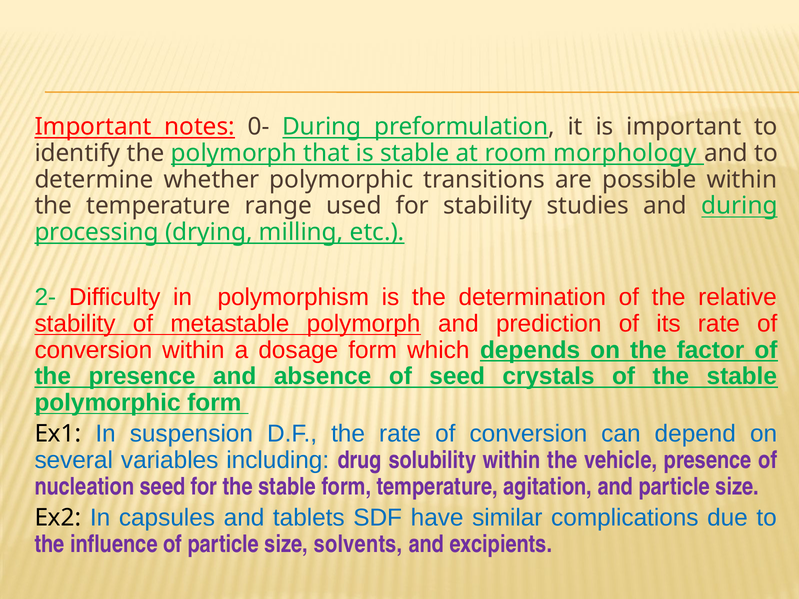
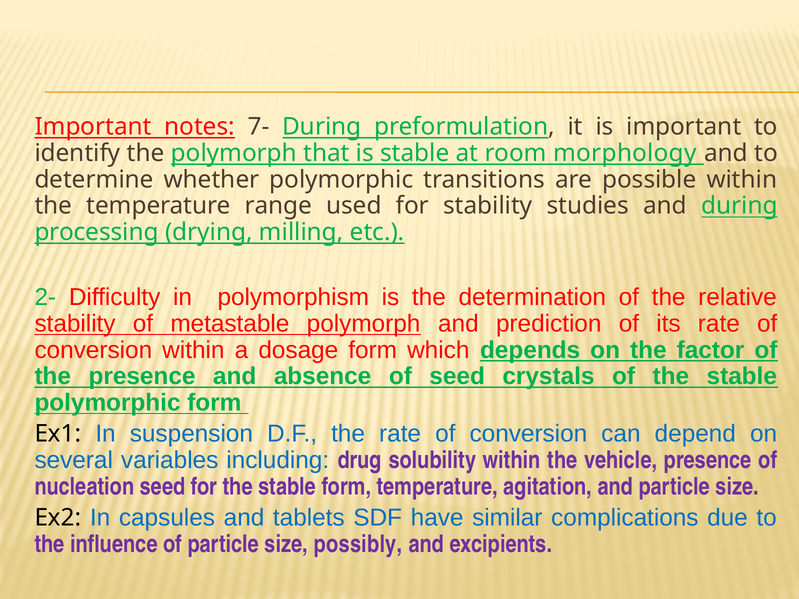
0-: 0- -> 7-
solvents: solvents -> possibly
